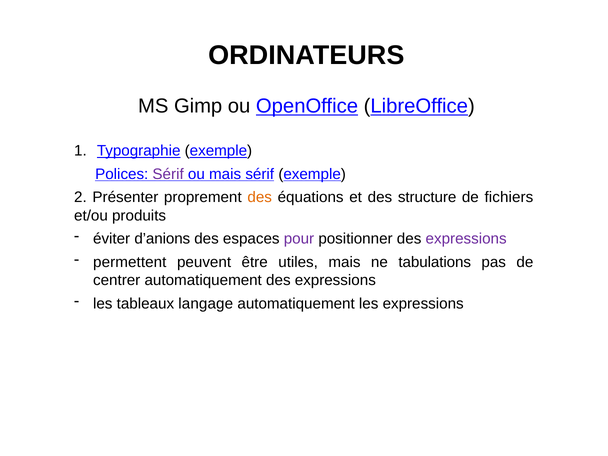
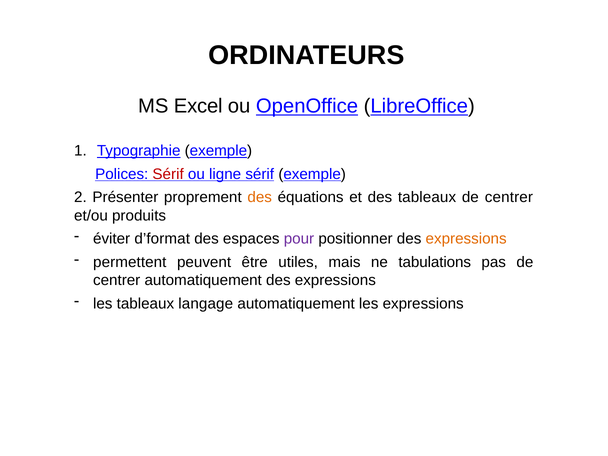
Gimp: Gimp -> Excel
Sérif at (168, 174) colour: purple -> red
ou mais: mais -> ligne
des structure: structure -> tableaux
fichiers at (509, 197): fichiers -> centrer
d’anions: d’anions -> d’format
expressions at (466, 239) colour: purple -> orange
